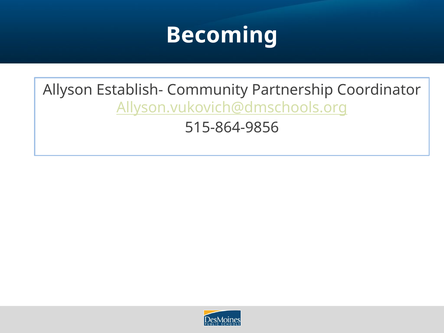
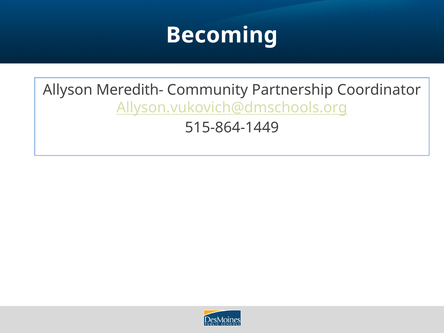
Establish-: Establish- -> Meredith-
515-864-9856: 515-864-9856 -> 515-864-1449
